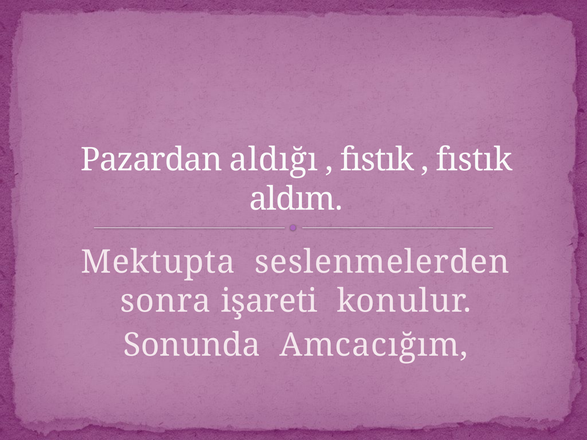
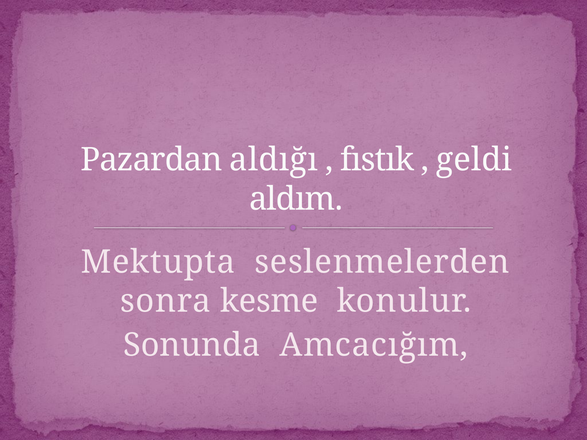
fıstık at (474, 160): fıstık -> geldi
işareti: işareti -> kesme
